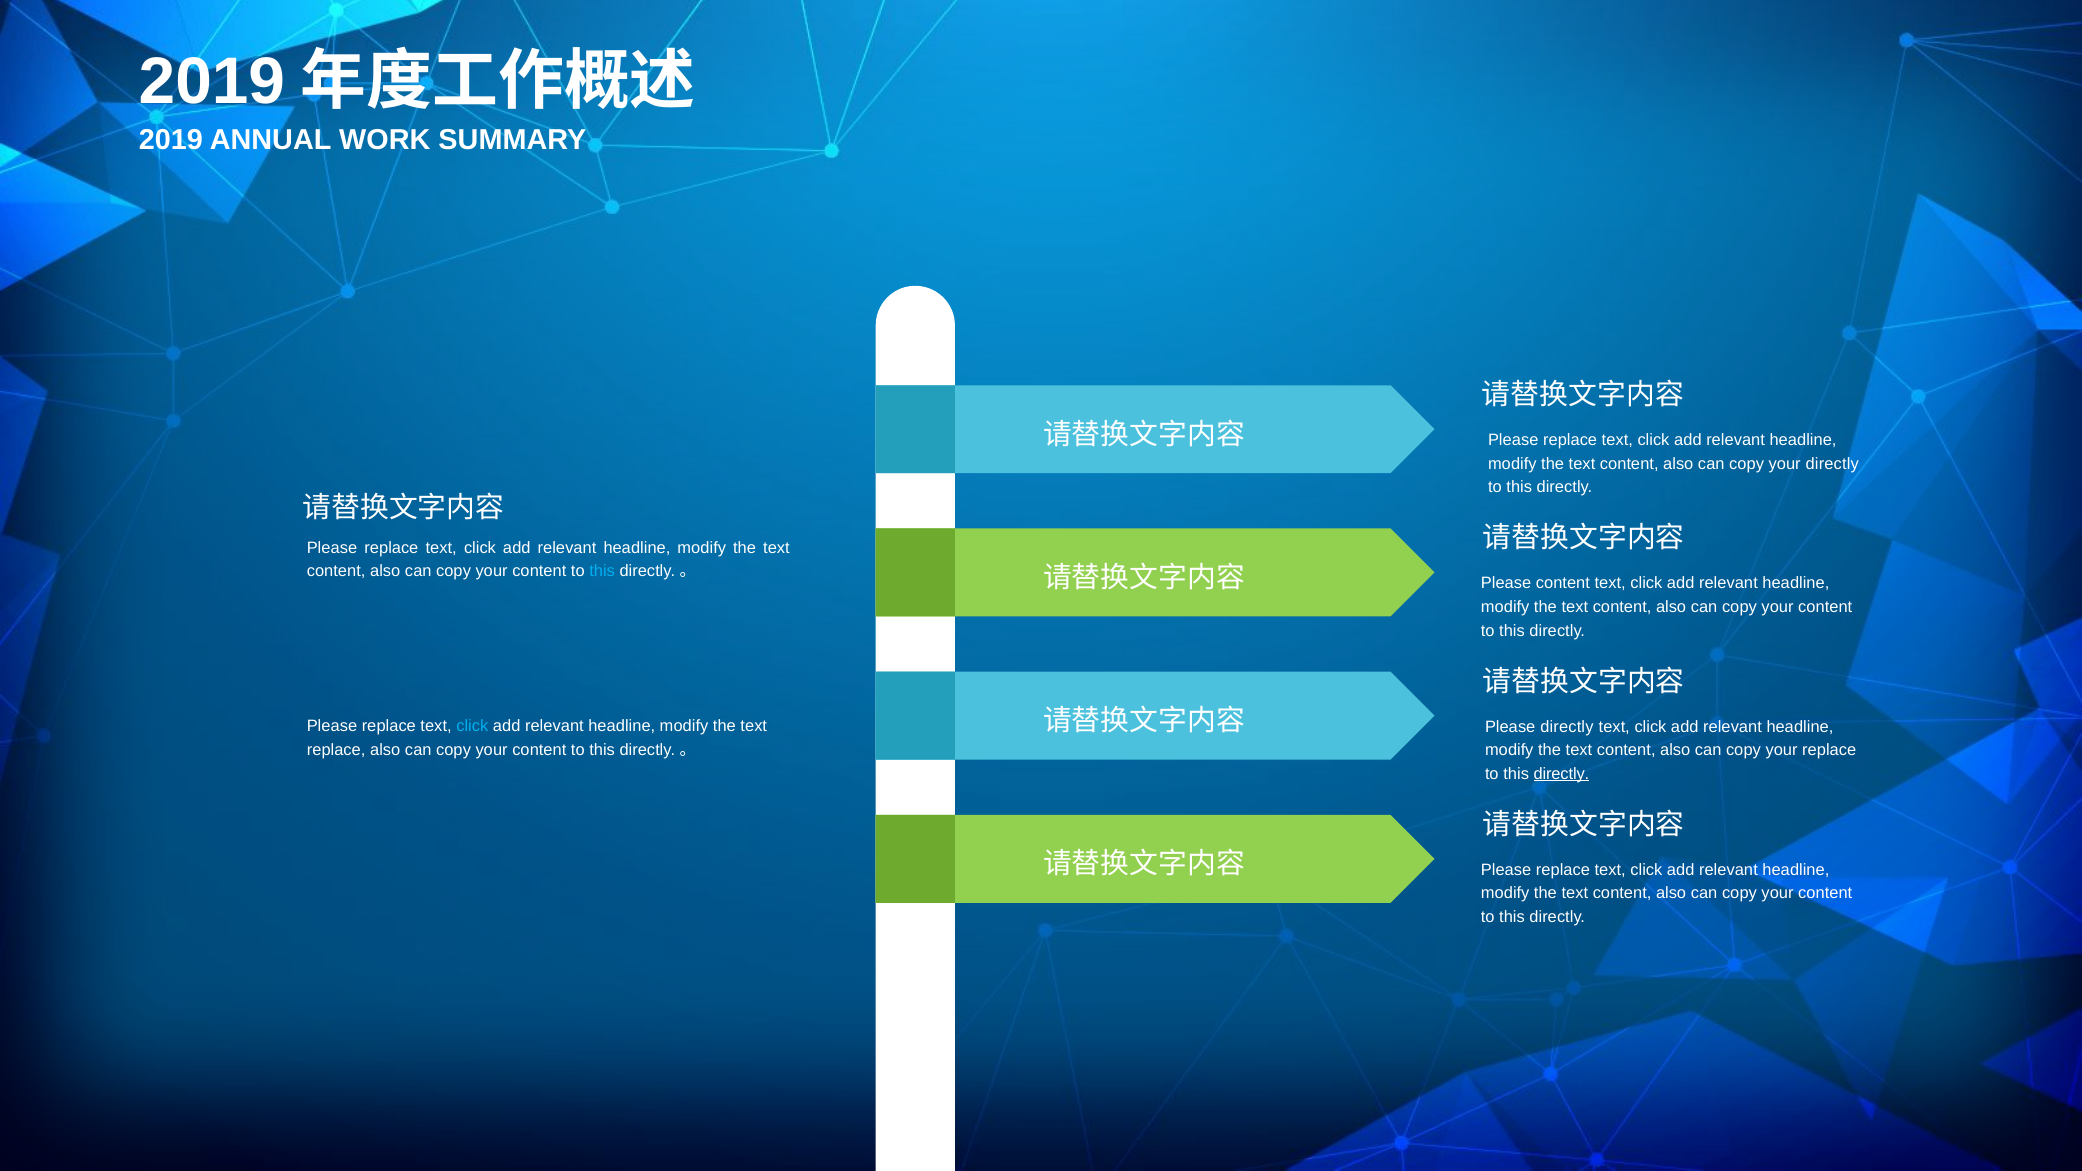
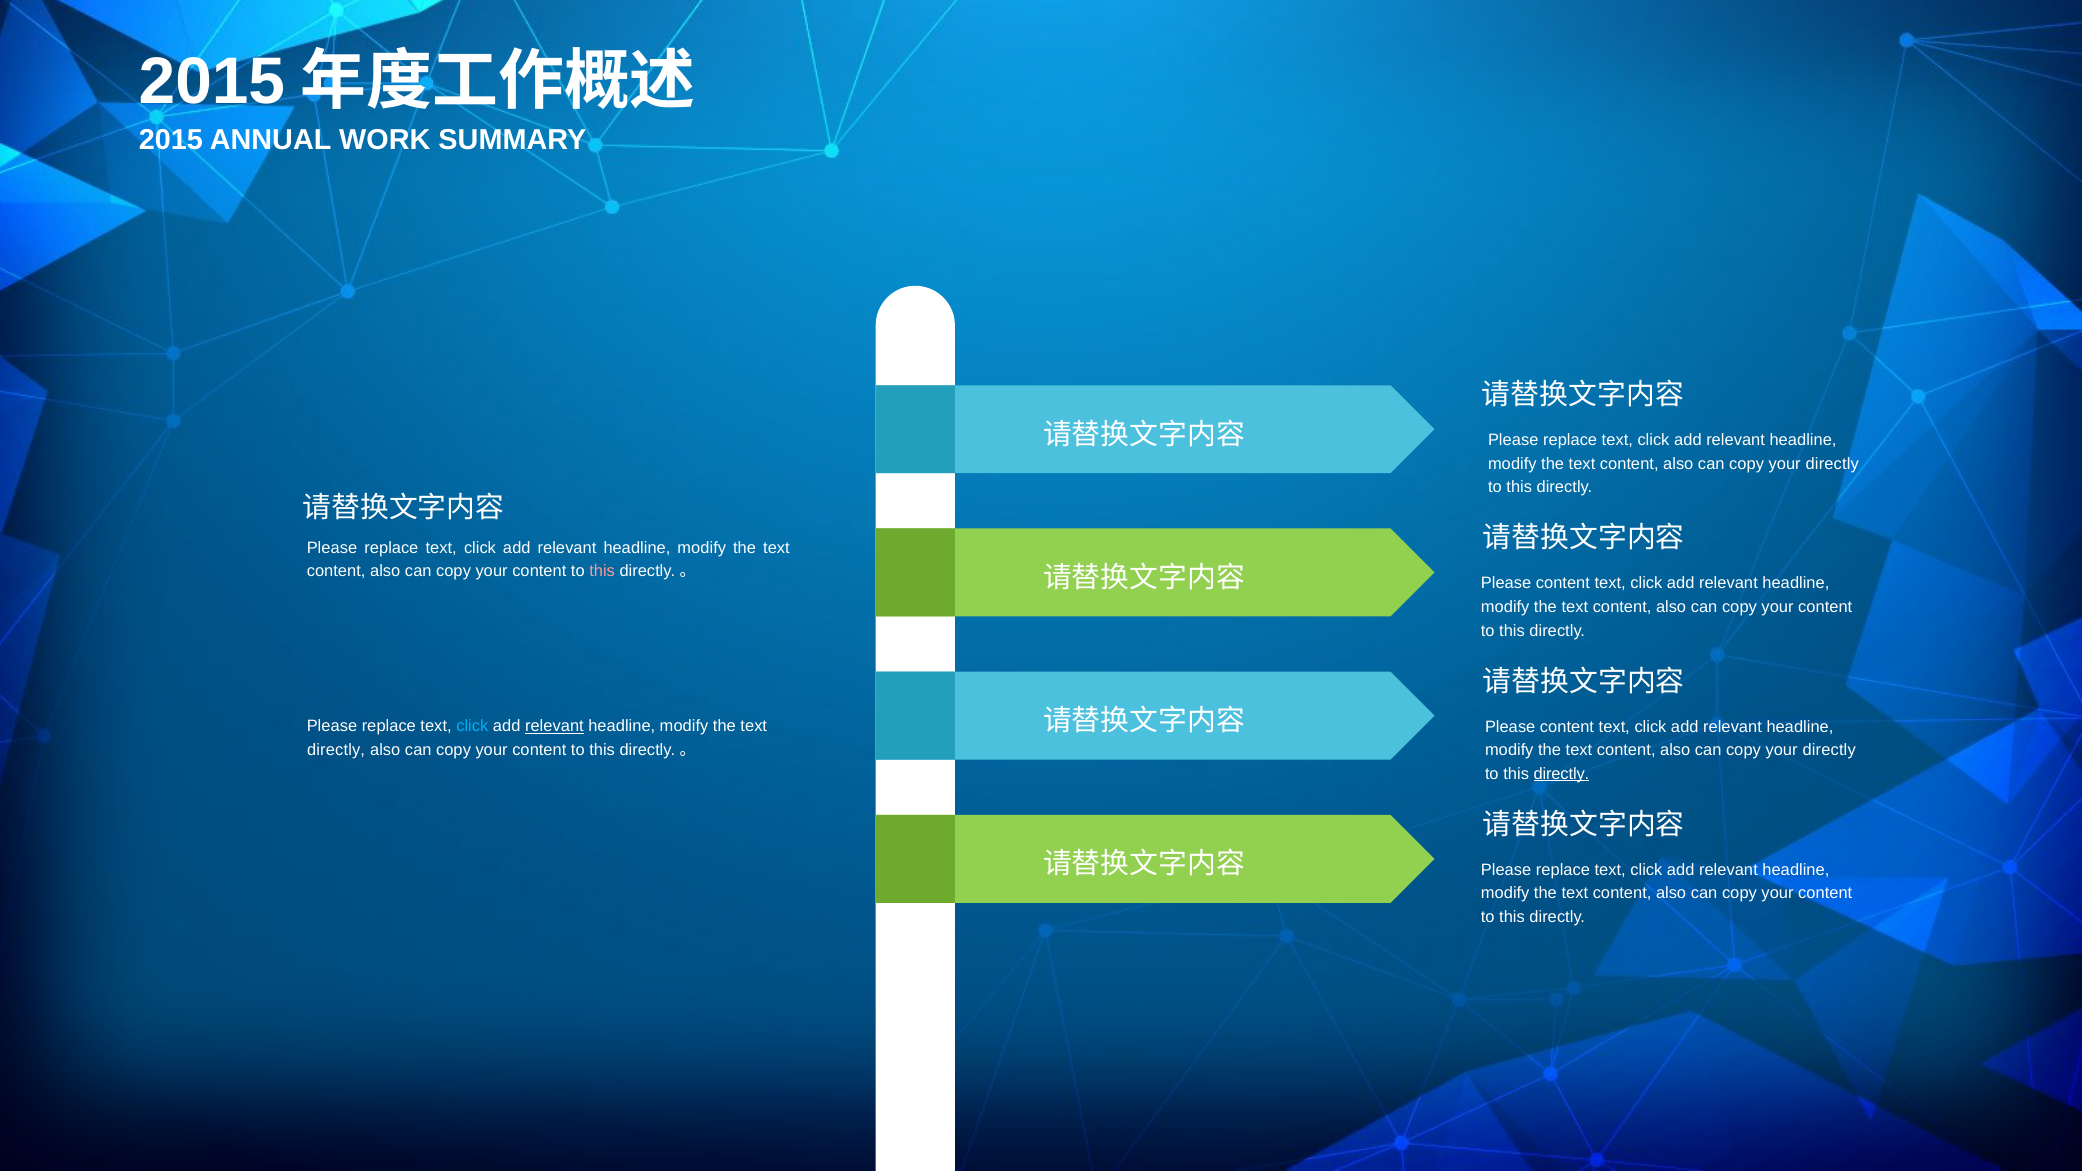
2019 at (212, 82): 2019 -> 2015
2019 at (171, 140): 2019 -> 2015
this at (602, 571) colour: light blue -> pink
relevant at (554, 726) underline: none -> present
directly at (1567, 727): directly -> content
replace at (336, 750): replace -> directly
replace at (1829, 750): replace -> directly
